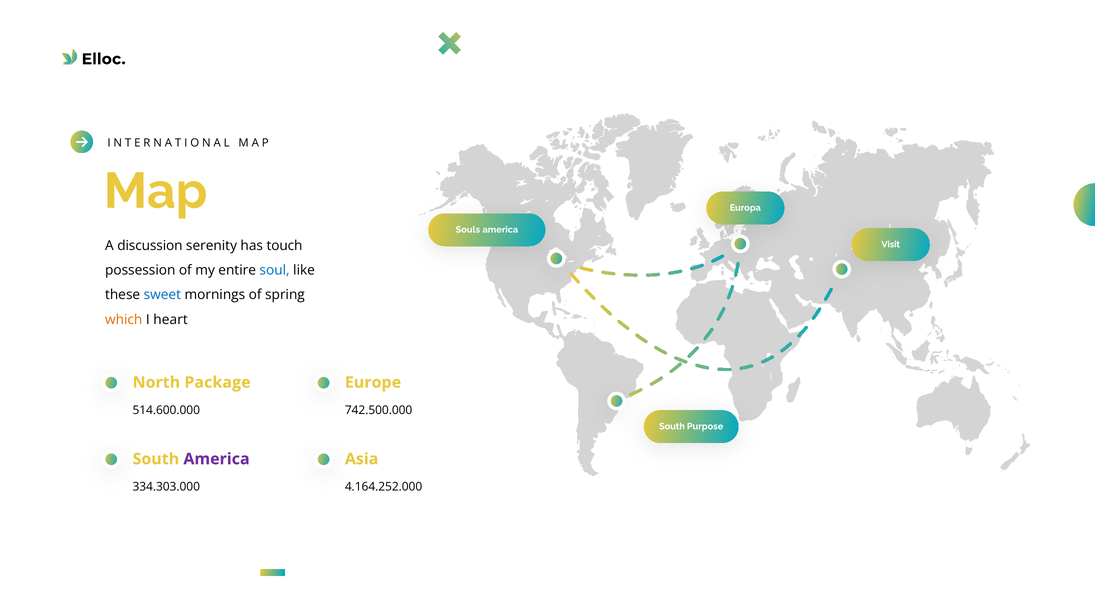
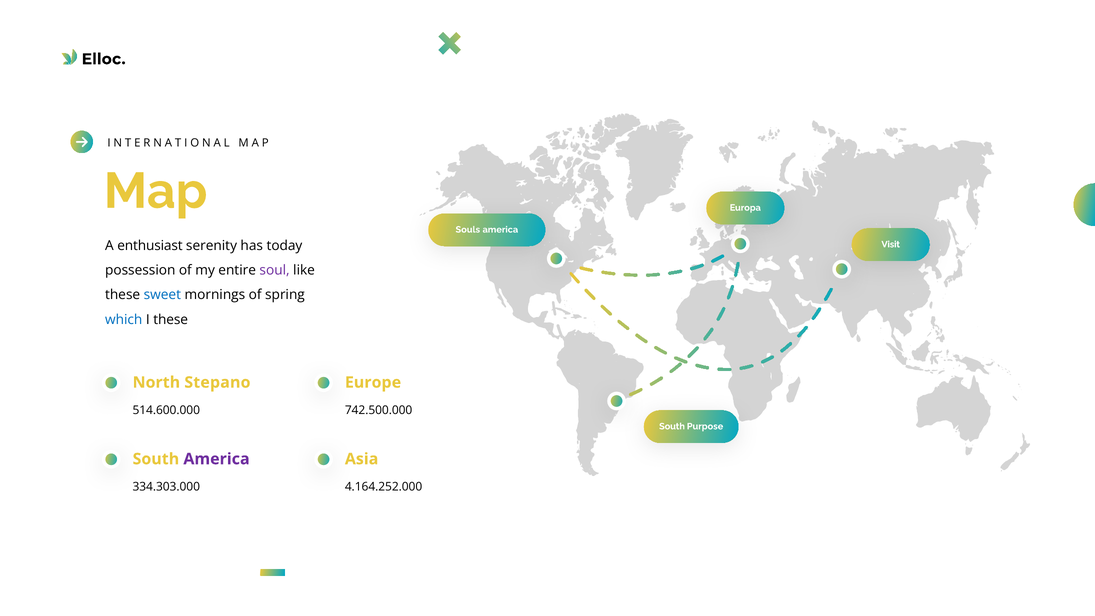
discussion: discussion -> enthusiast
touch: touch -> today
soul colour: blue -> purple
which colour: orange -> blue
I heart: heart -> these
Package: Package -> Stepano
